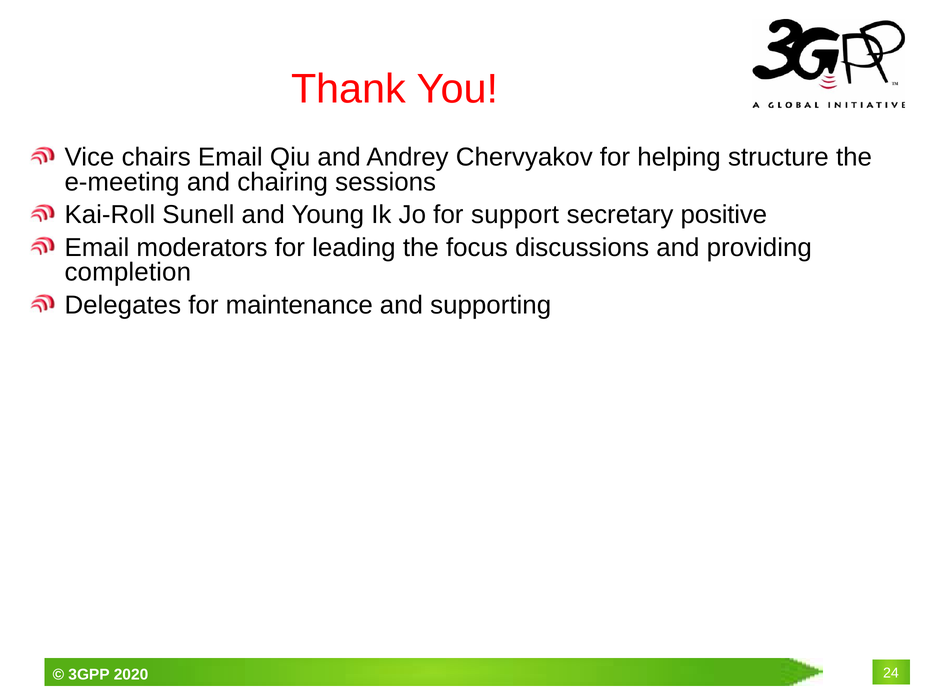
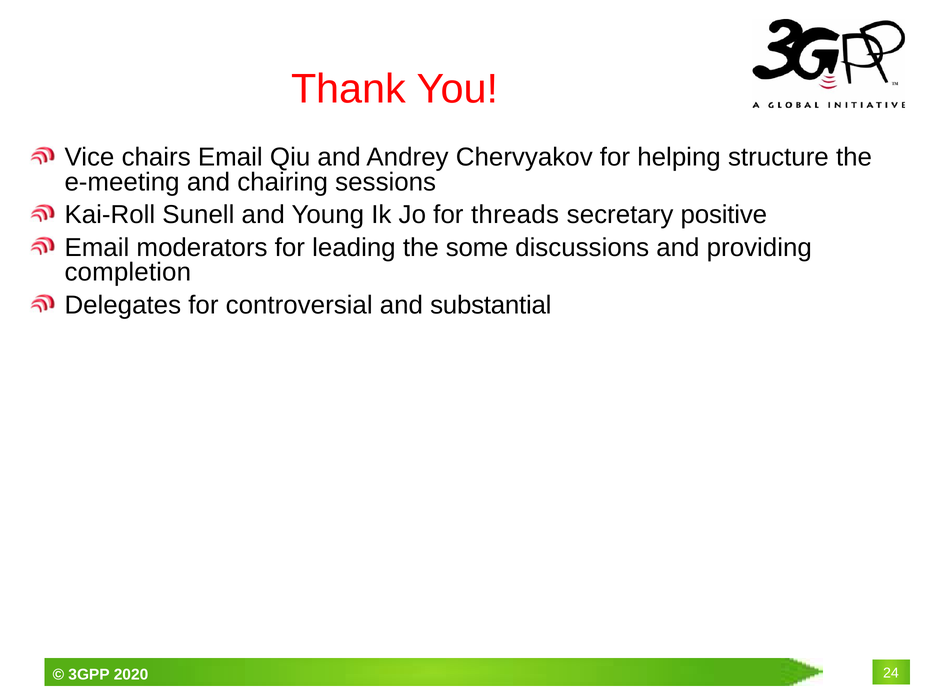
support: support -> threads
focus: focus -> some
maintenance: maintenance -> controversial
supporting: supporting -> substantial
